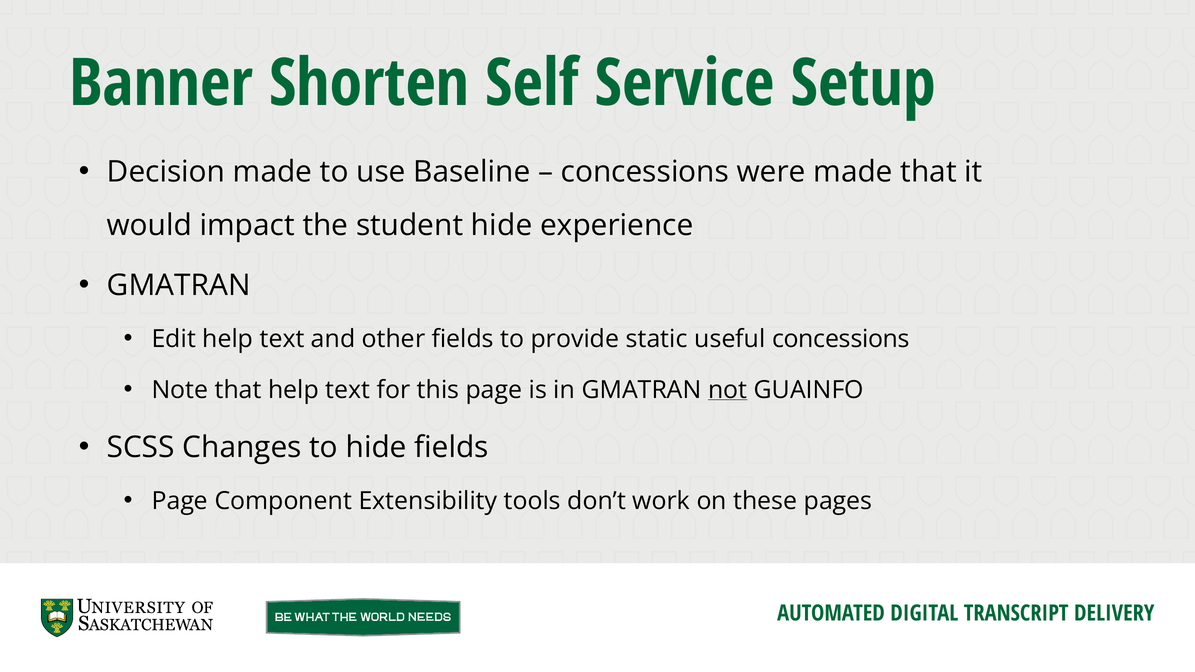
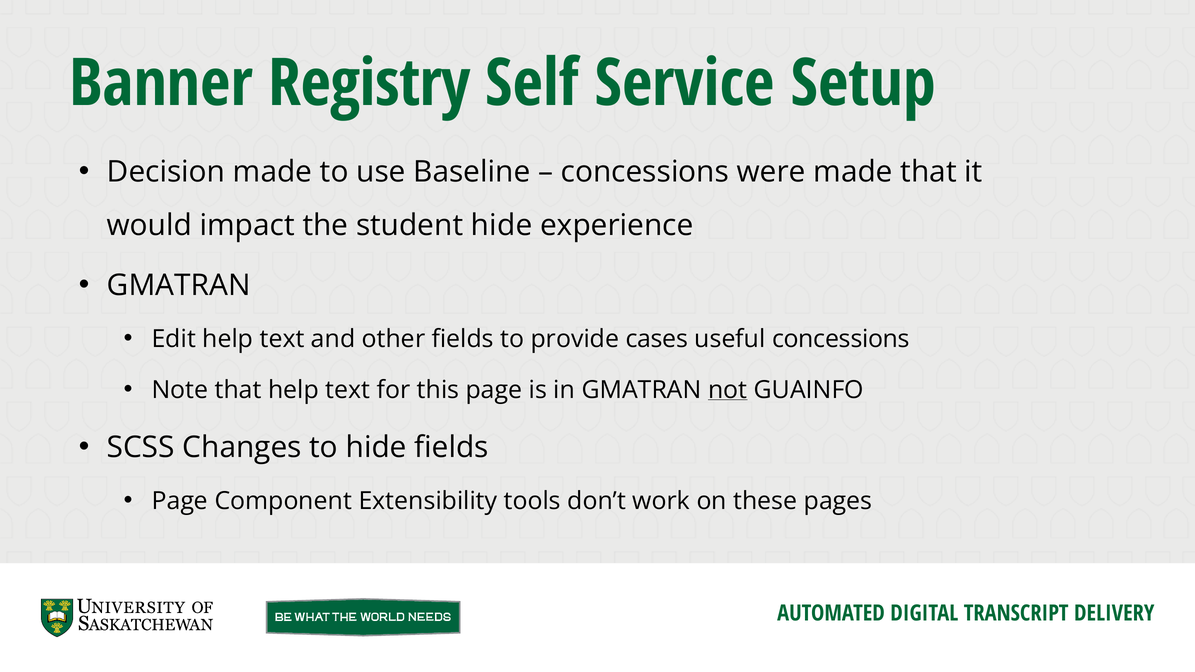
Shorten: Shorten -> Registry
static: static -> cases
